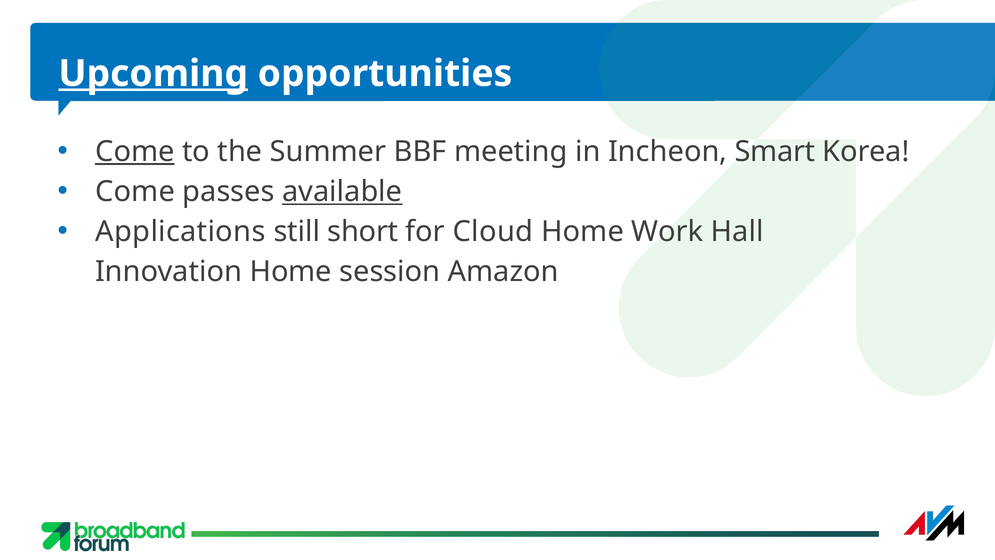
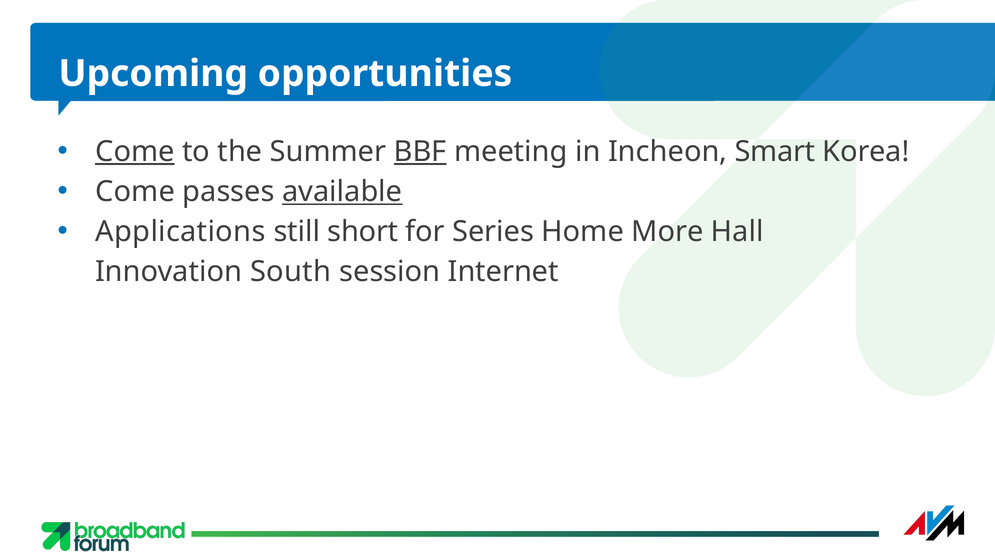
Upcoming underline: present -> none
BBF underline: none -> present
Cloud: Cloud -> Series
Work: Work -> More
Innovation Home: Home -> South
Amazon: Amazon -> Internet
